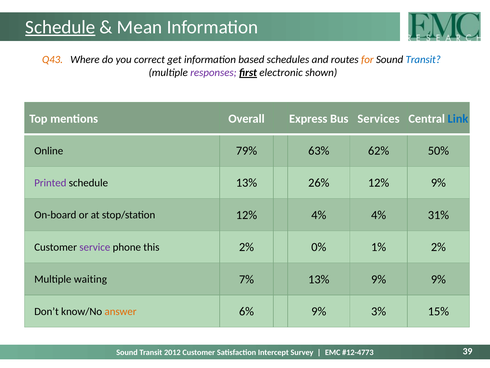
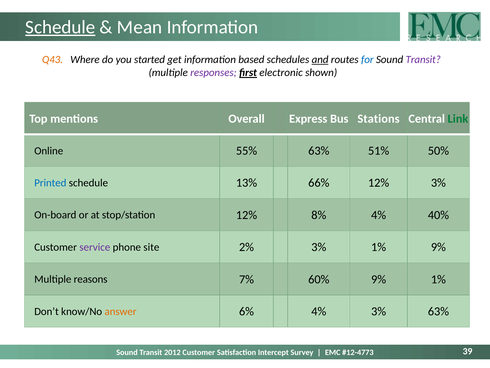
correct: correct -> started
and underline: none -> present
for colour: orange -> blue
Transit at (423, 60) colour: blue -> purple
Services: Services -> Stations
Link colour: blue -> green
79%: 79% -> 55%
62%: 62% -> 51%
Printed colour: purple -> blue
26%: 26% -> 66%
12% 9%: 9% -> 3%
12% 4%: 4% -> 8%
31%: 31% -> 40%
this: this -> site
2% 0%: 0% -> 3%
1% 2%: 2% -> 9%
waiting: waiting -> reasons
7% 13%: 13% -> 60%
9% 9%: 9% -> 1%
6% 9%: 9% -> 4%
3% 15%: 15% -> 63%
